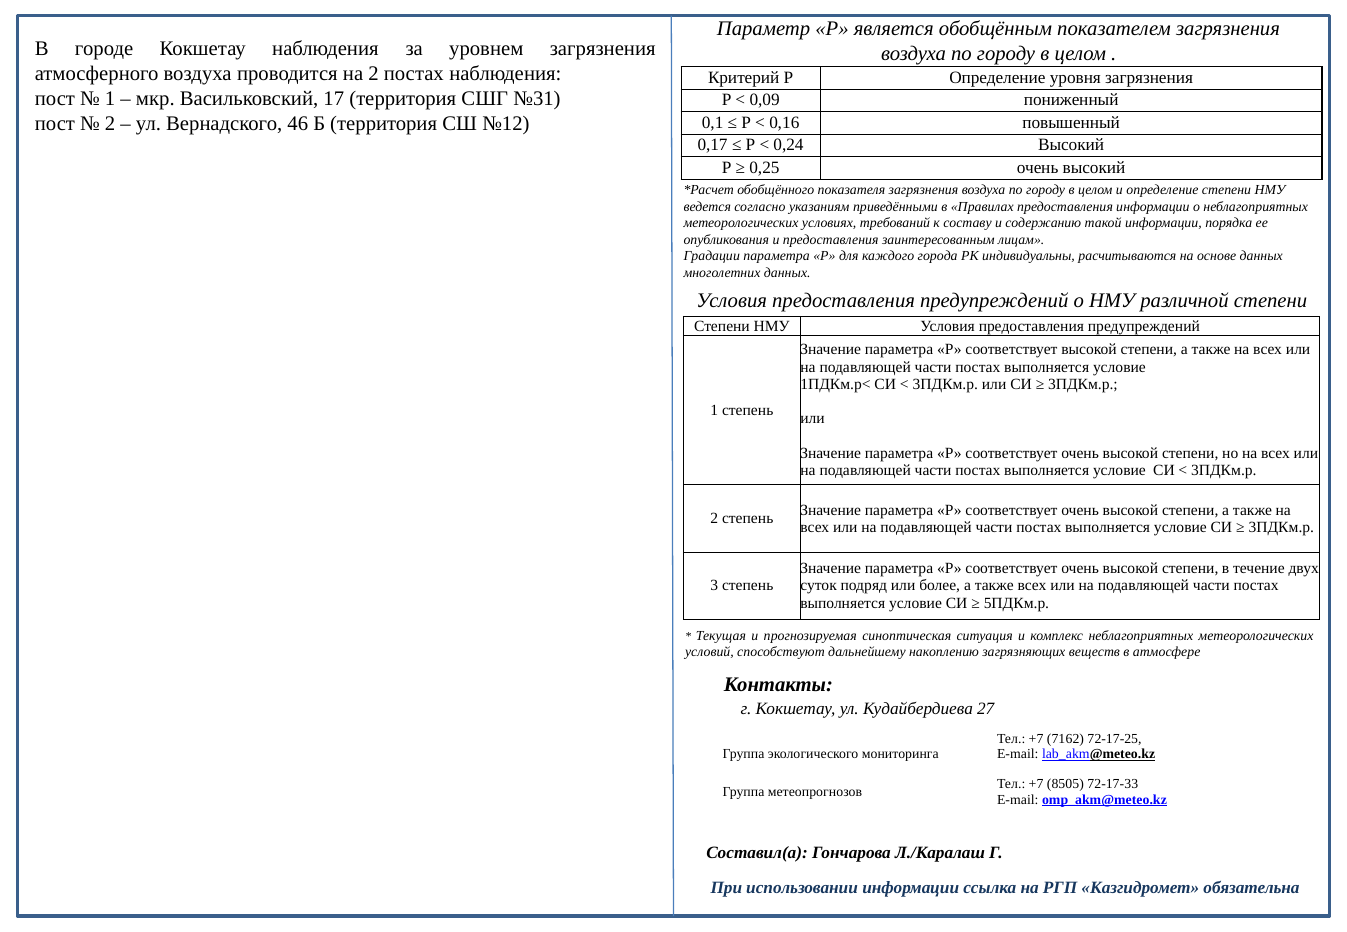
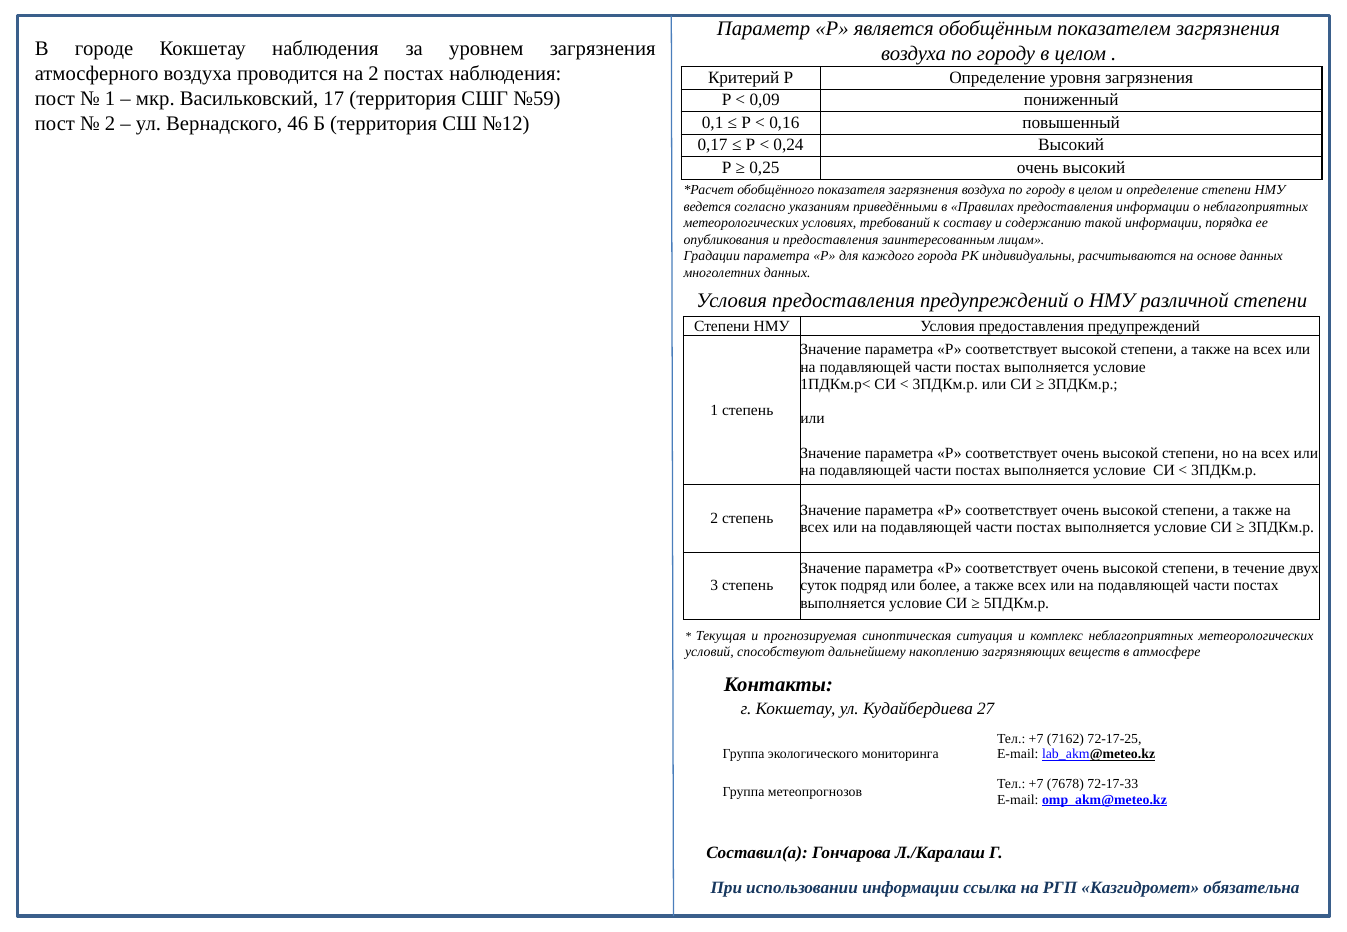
№31: №31 -> №59
8505: 8505 -> 7678
